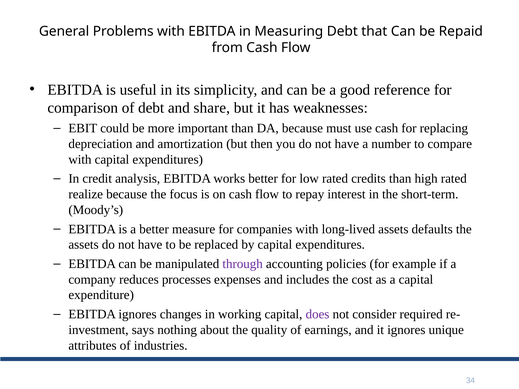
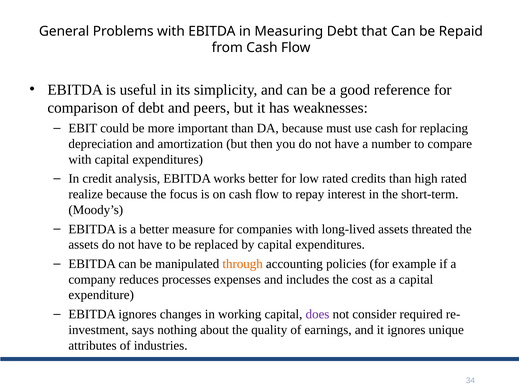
share: share -> peers
defaults: defaults -> threated
through colour: purple -> orange
